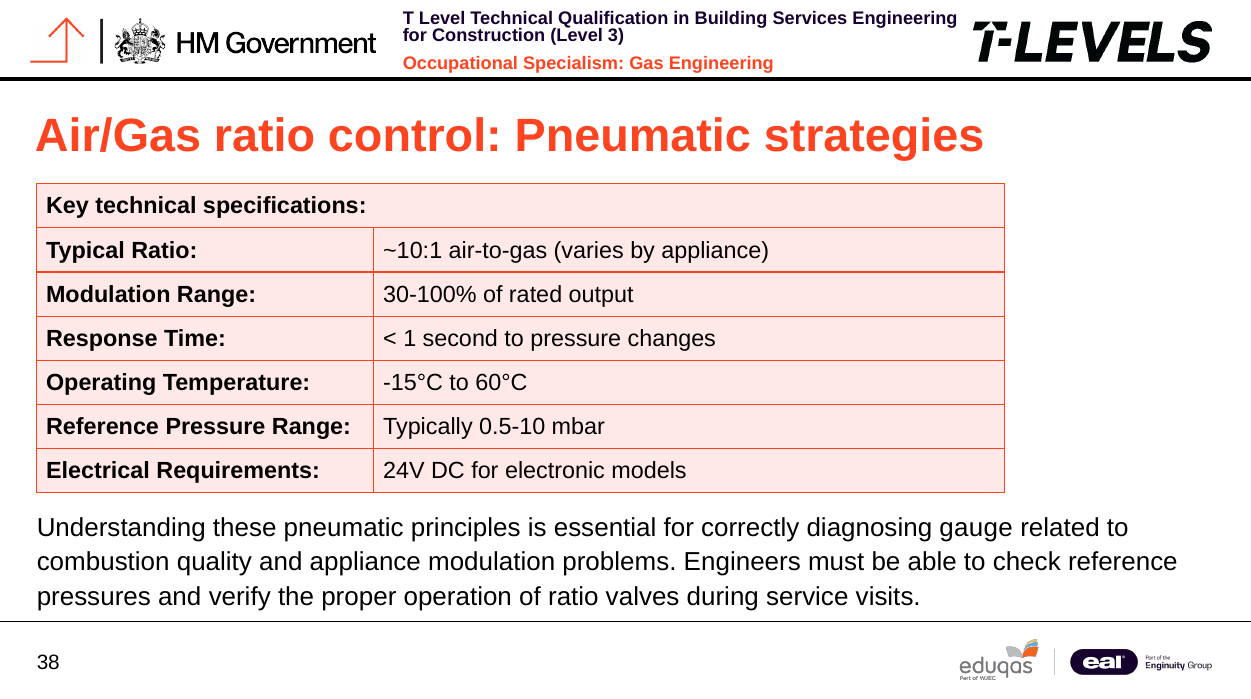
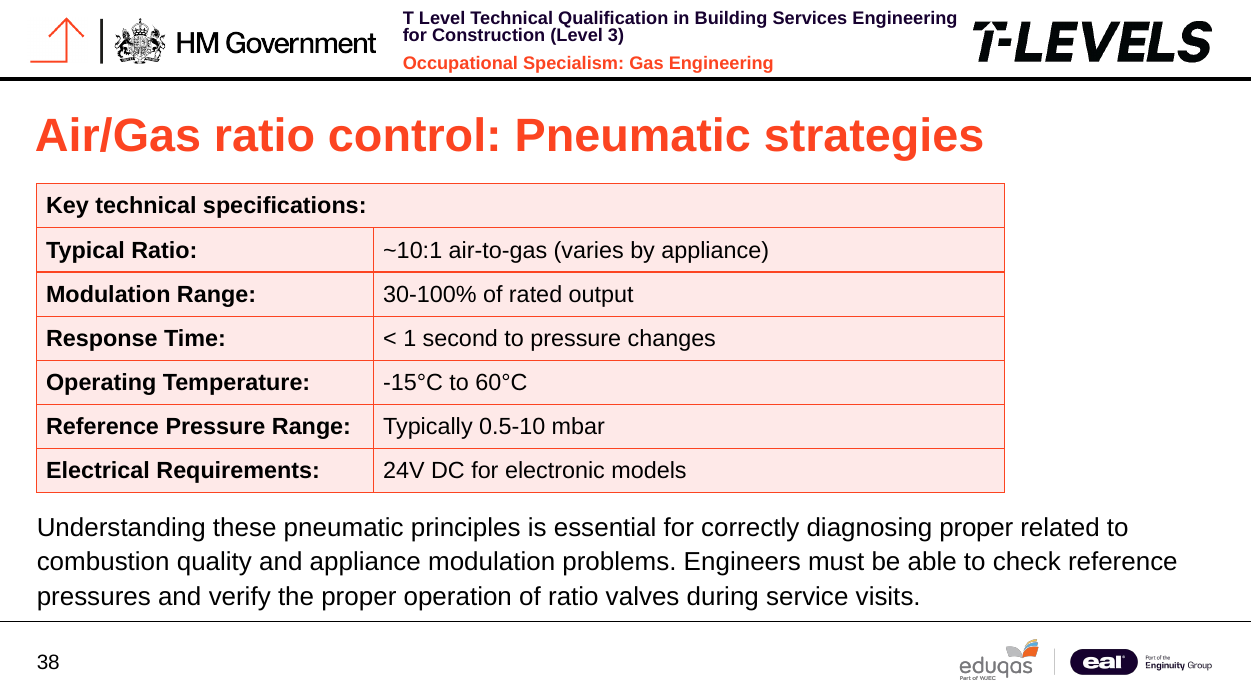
diagnosing gauge: gauge -> proper
